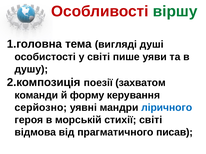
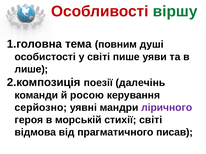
вигляді: вигляді -> повним
душу: душу -> лише
захватом: захватом -> далечінь
форму: форму -> росою
ліричного colour: blue -> purple
